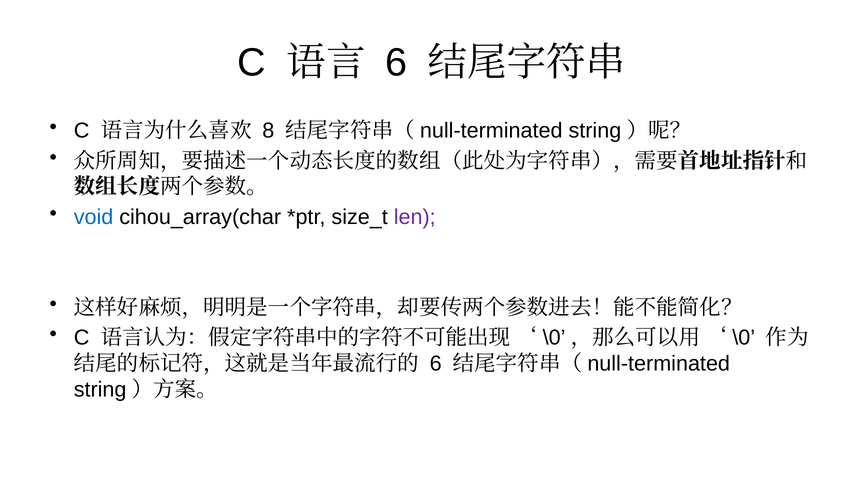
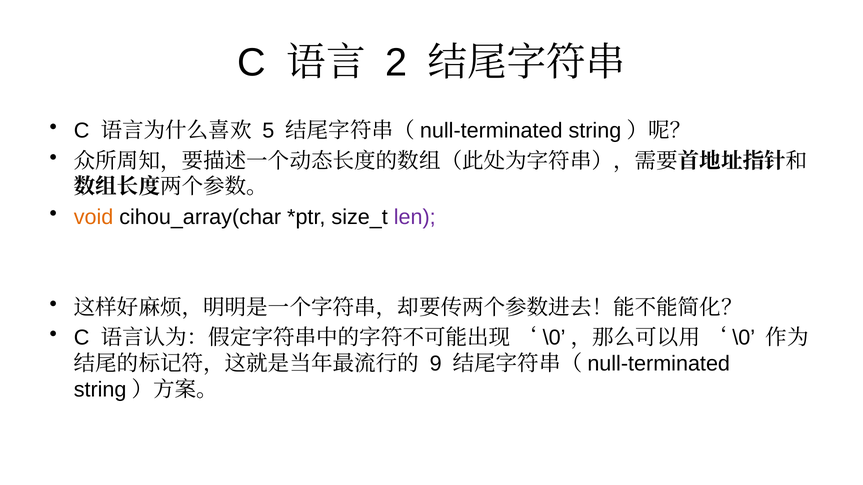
6 at (396, 63): 6 -> 2
8: 8 -> 5
void colour: blue -> orange
6 at (436, 364): 6 -> 9
